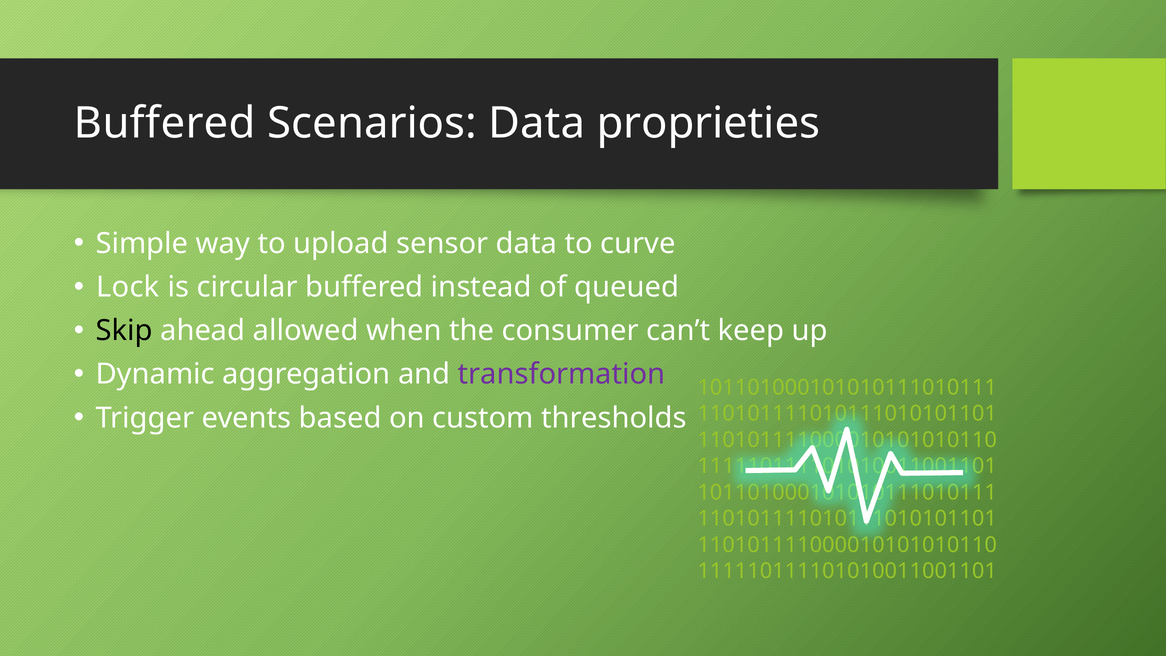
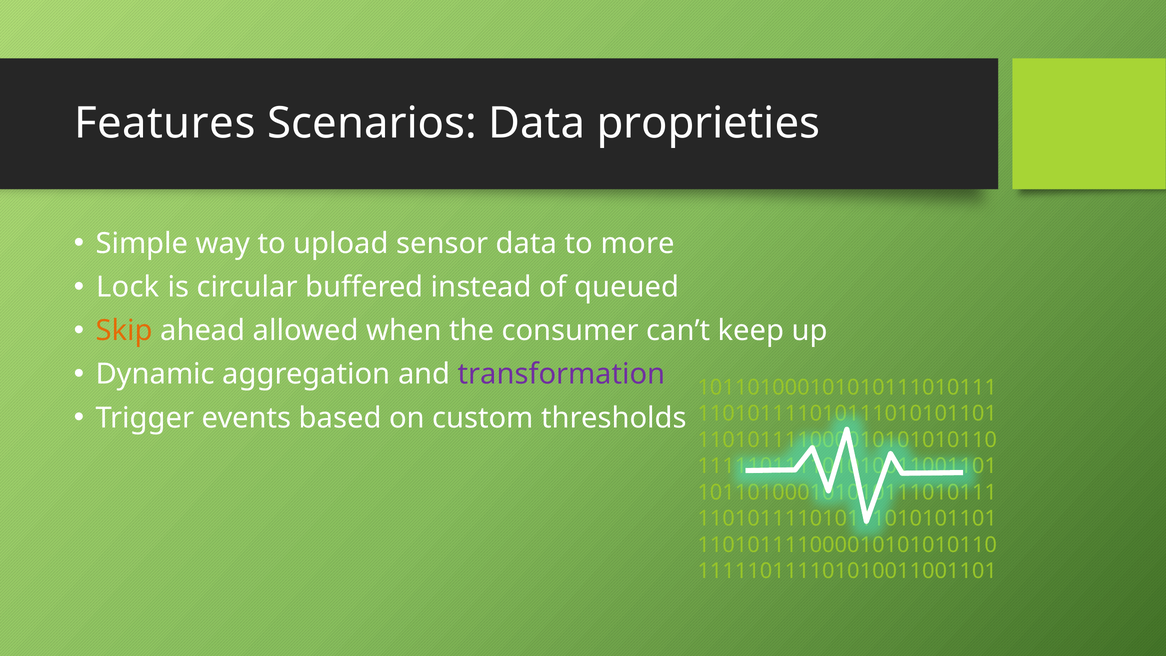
Buffered at (165, 123): Buffered -> Features
curve: curve -> more
Skip colour: black -> orange
